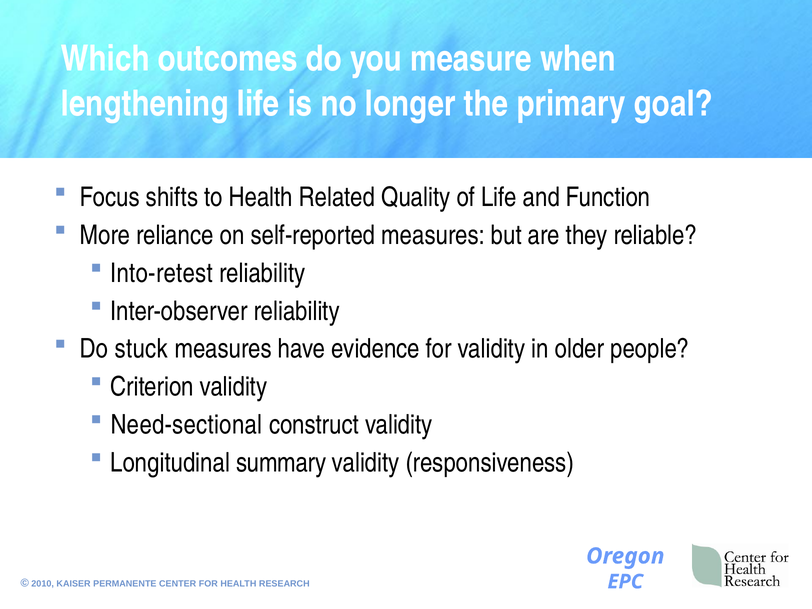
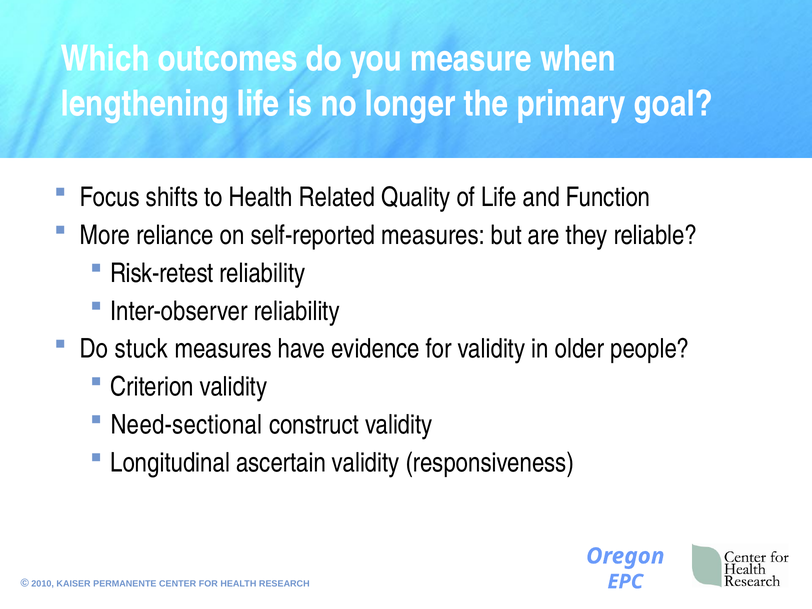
Into-retest: Into-retest -> Risk-retest
summary: summary -> ascertain
